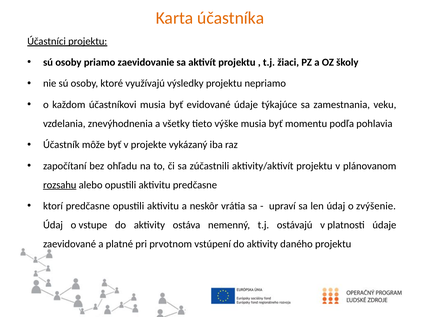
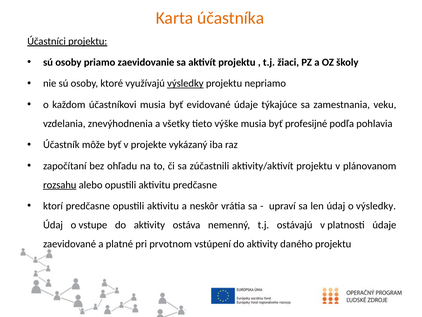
výsledky at (185, 83) underline: none -> present
momentu: momentu -> profesijné
o zvýšenie: zvýšenie -> výsledky
